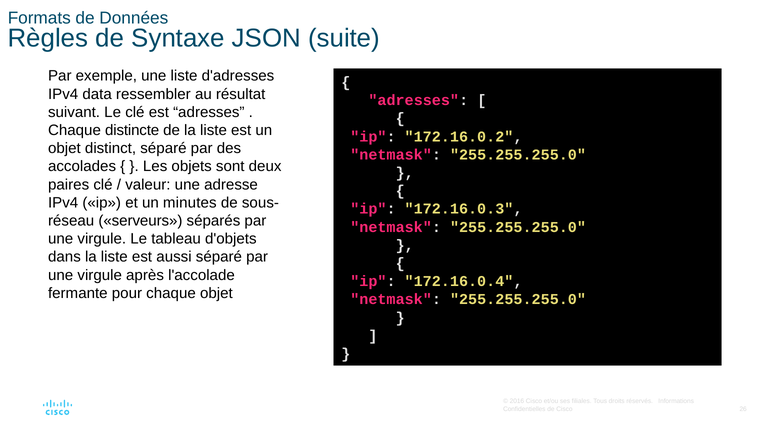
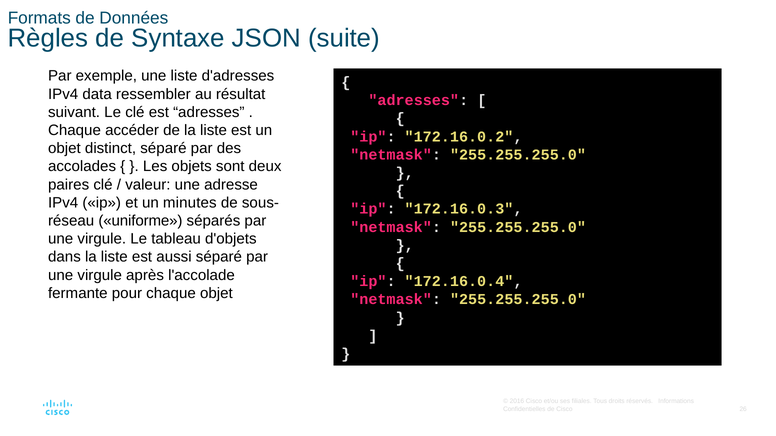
distincte: distincte -> accéder
serveurs: serveurs -> uniforme
